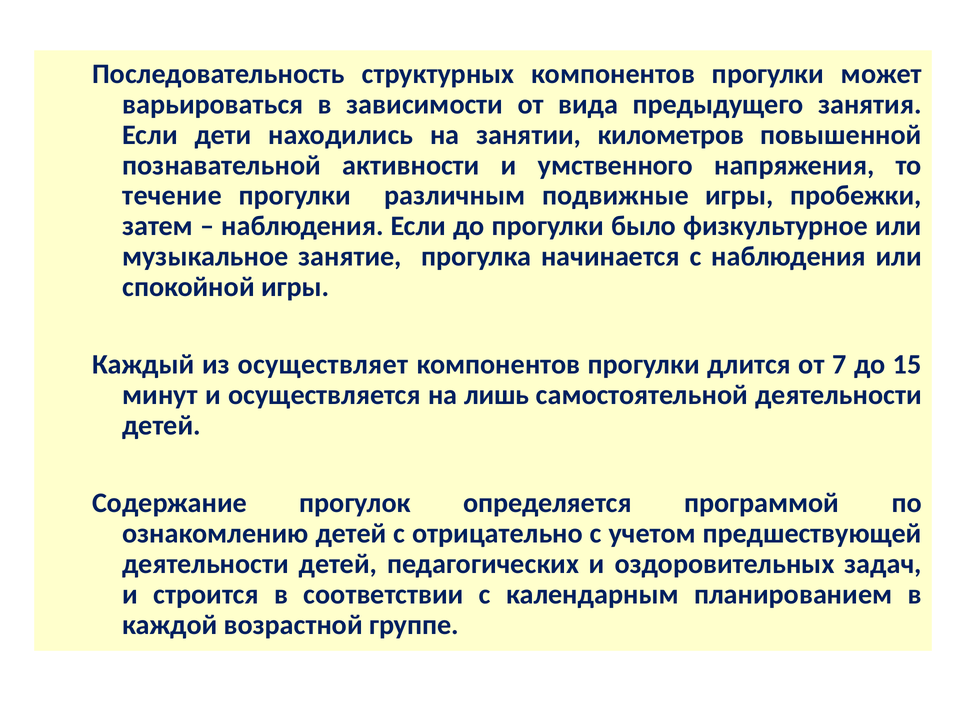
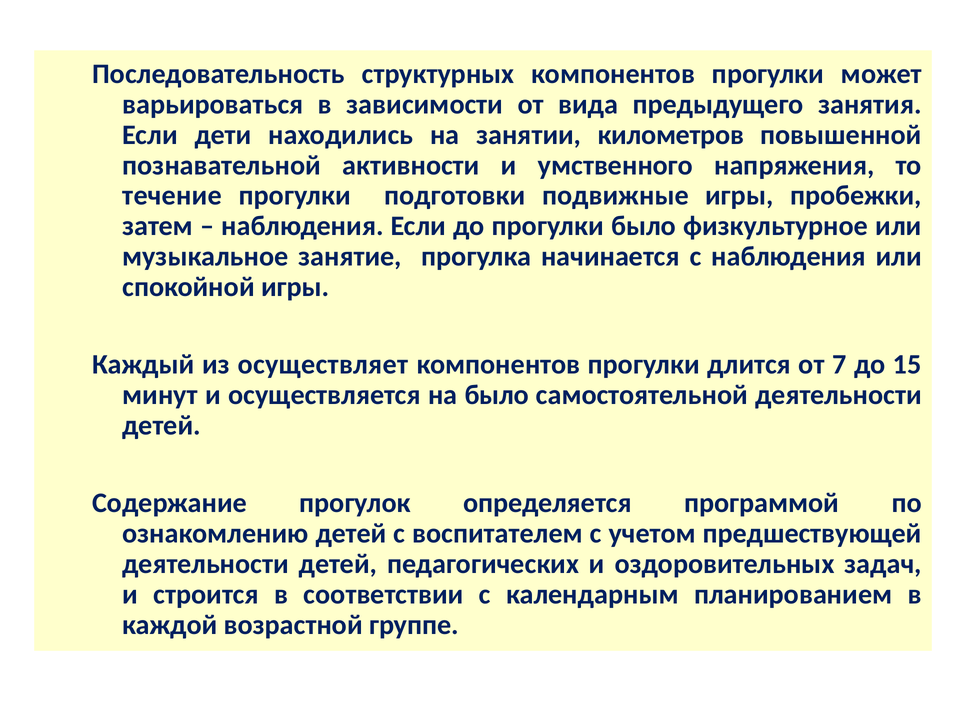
различным: различным -> подготовки
на лишь: лишь -> было
отрицательно: отрицательно -> воспитателем
